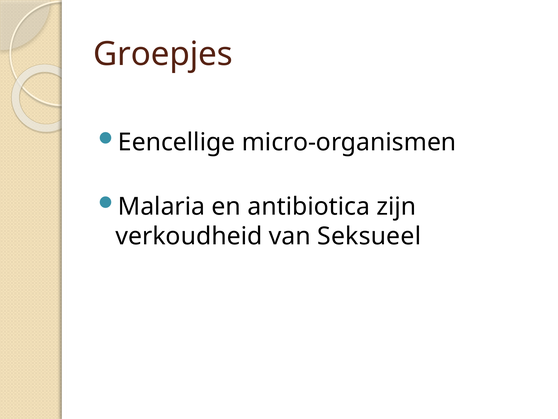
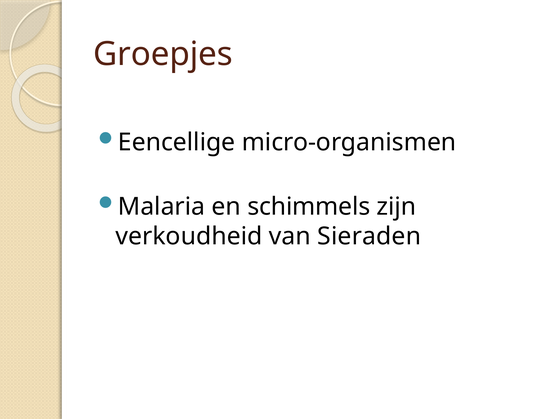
antibiotica: antibiotica -> schimmels
Seksueel: Seksueel -> Sieraden
